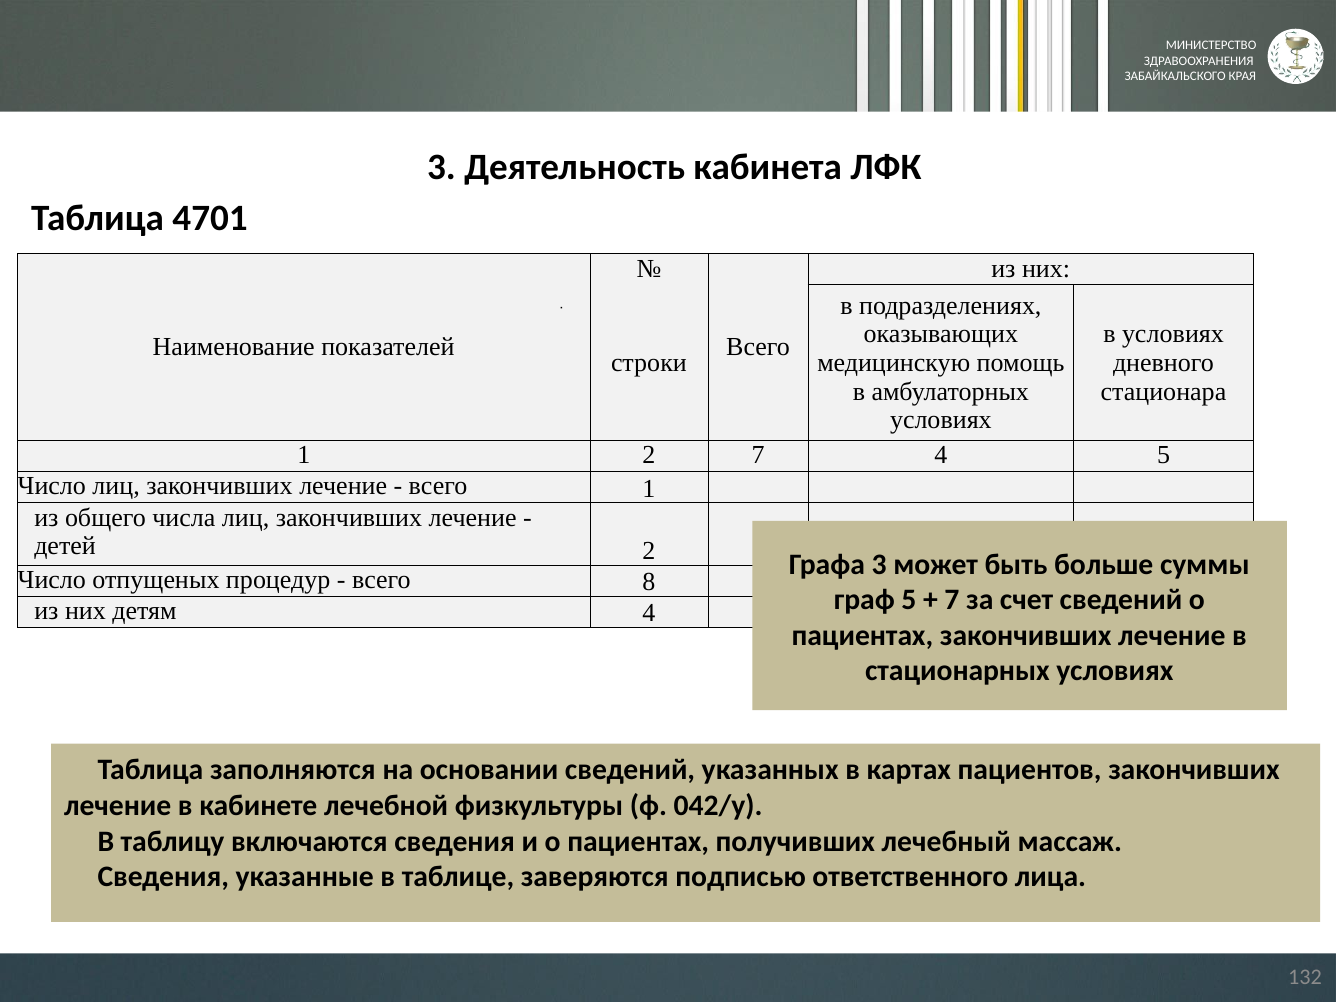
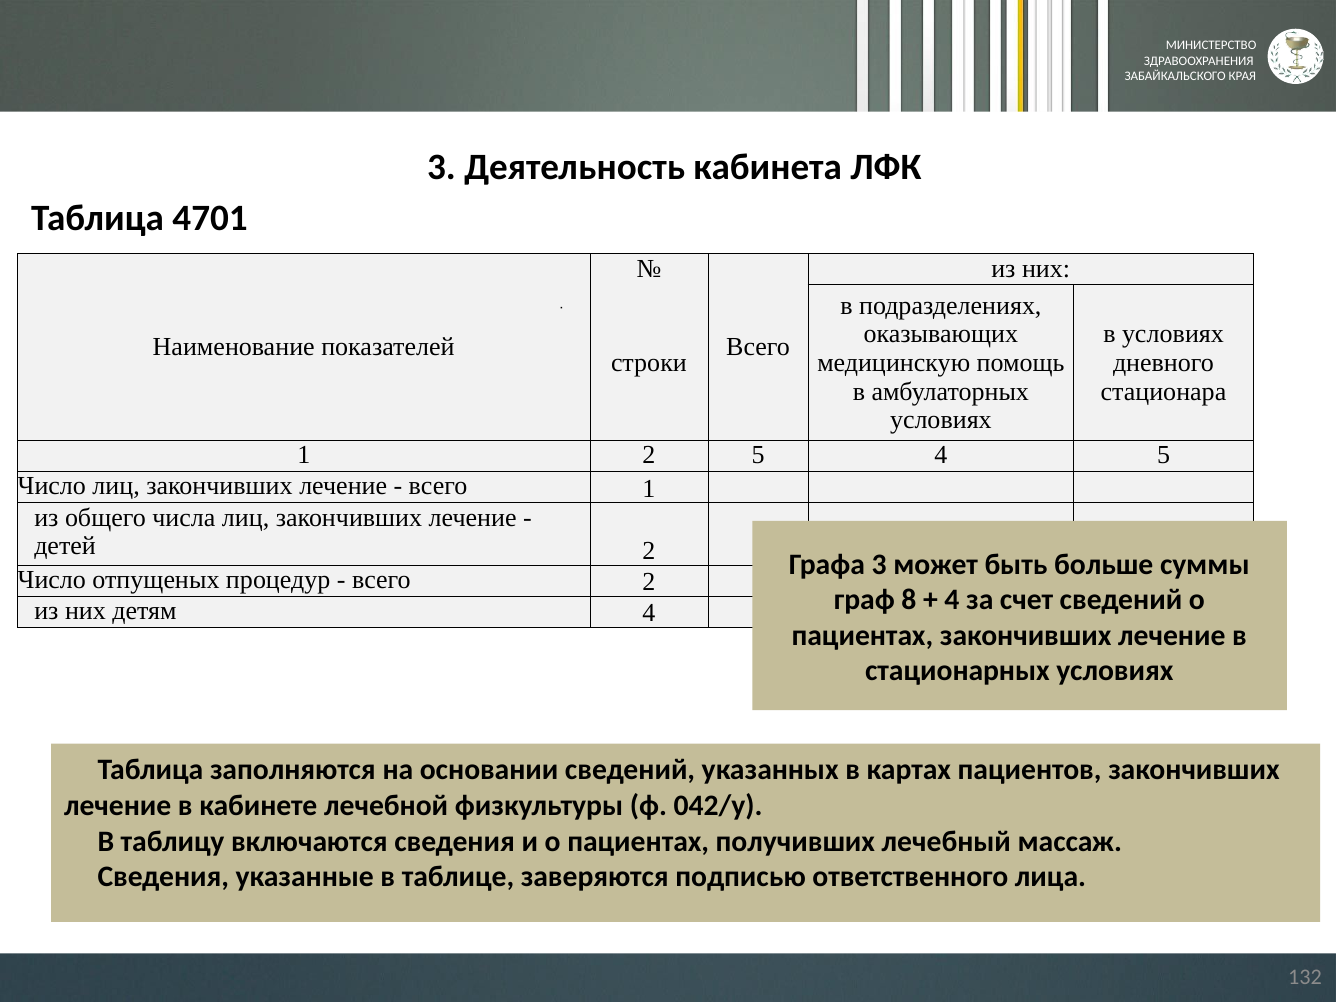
2 7: 7 -> 5
всего 8: 8 -> 2
граф 5: 5 -> 8
7 at (952, 600): 7 -> 4
